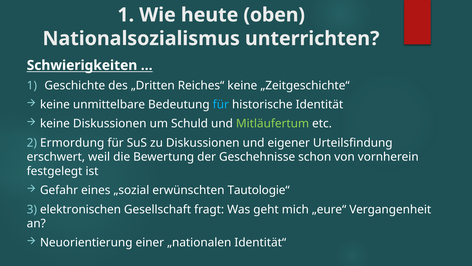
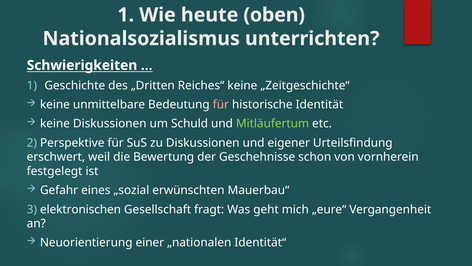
für at (221, 104) colour: light blue -> pink
Ermordung: Ermordung -> Perspektive
Tautologie“: Tautologie“ -> Mauerbau“
